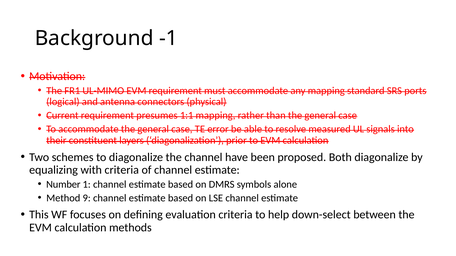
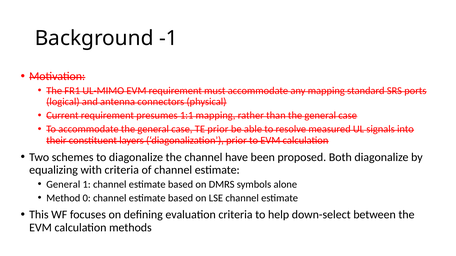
TE error: error -> prior
Number at (63, 185): Number -> General
9: 9 -> 0
